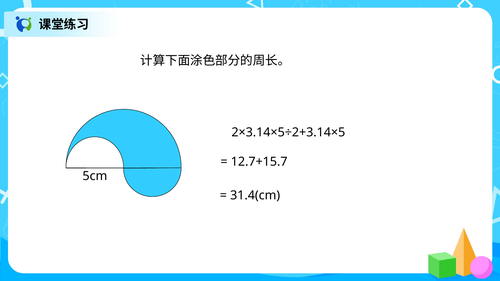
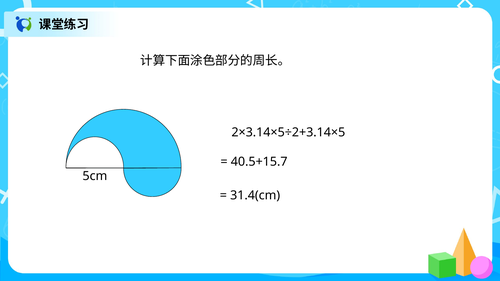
12.7+15.7: 12.7+15.7 -> 40.5+15.7
